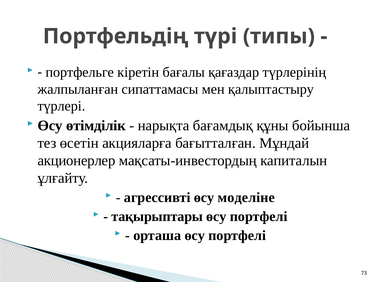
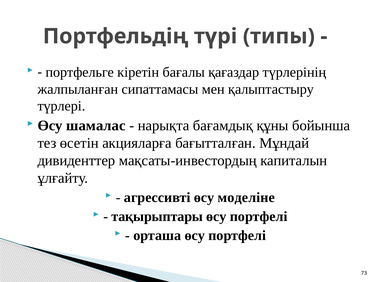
өтімділік: өтімділік -> шамалас
акционерлер: акционерлер -> дивиденттер
